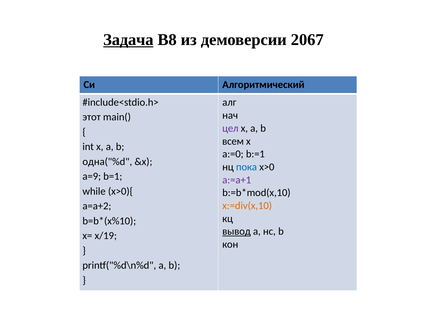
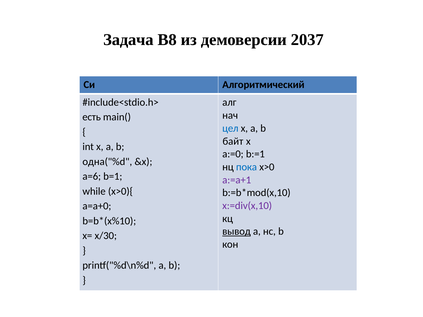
Задача underline: present -> none
2067: 2067 -> 2037
этот: этот -> есть
цел colour: purple -> blue
всем: всем -> байт
a=9: a=9 -> a=6
x:=div(x,10 colour: orange -> purple
a=a+2: a=a+2 -> a=a+0
x/19: x/19 -> x/30
